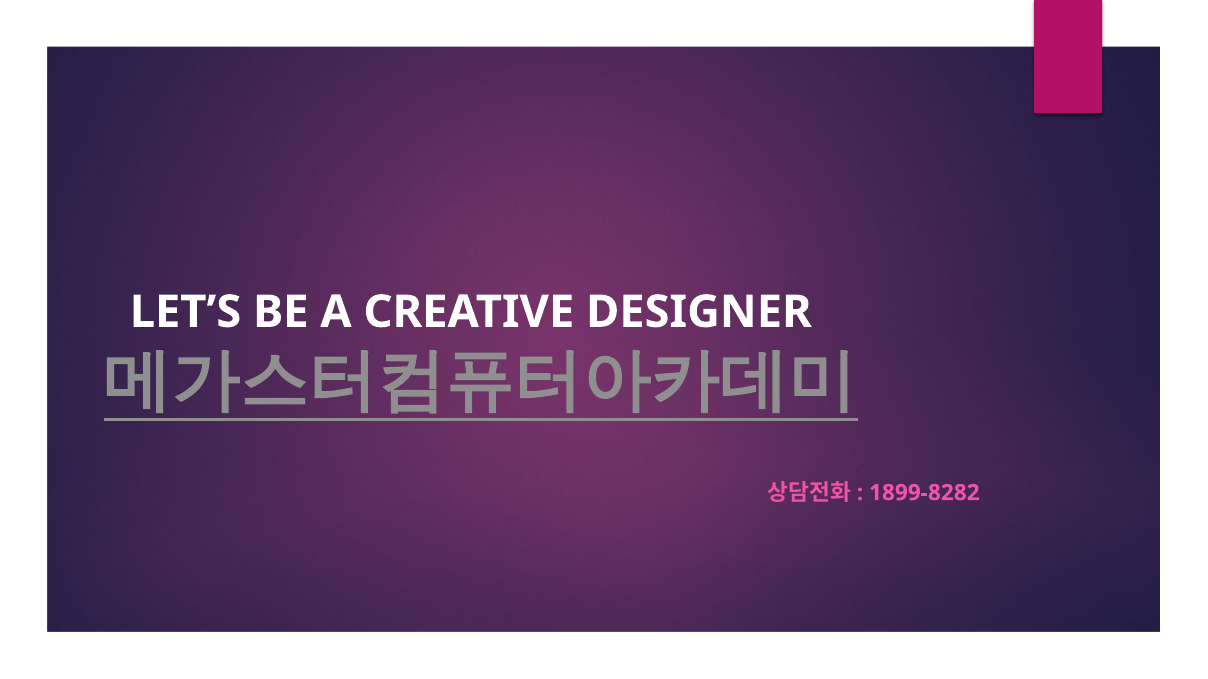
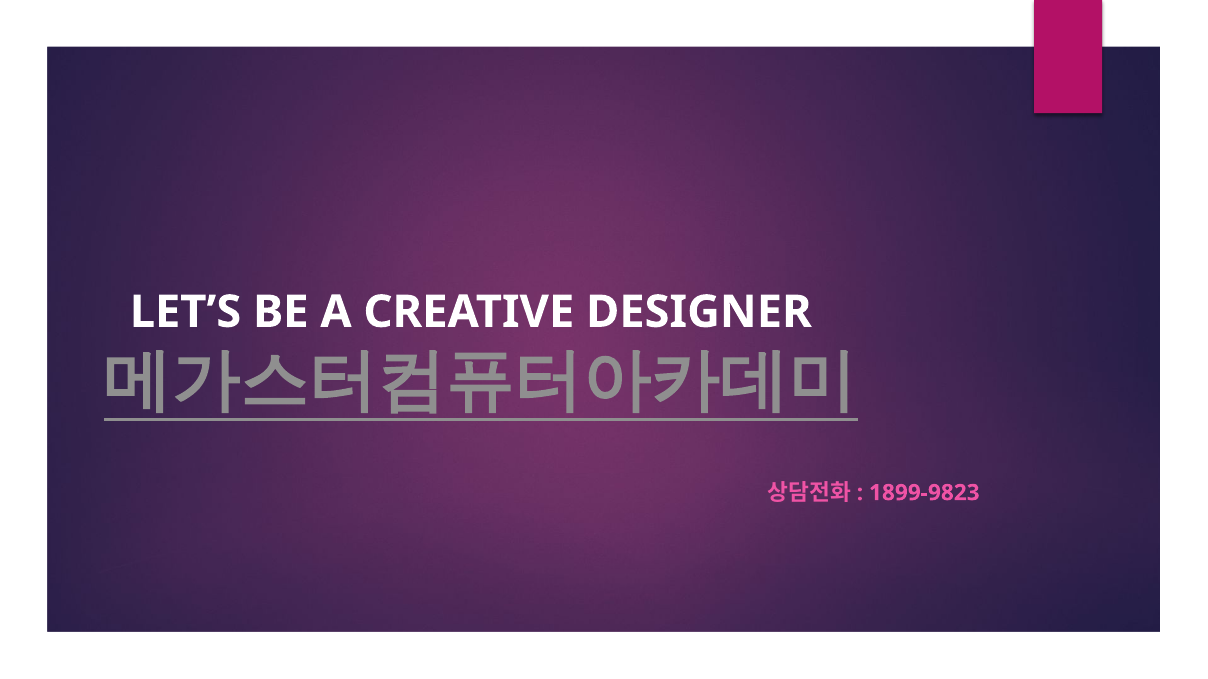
1899-8282: 1899-8282 -> 1899-9823
